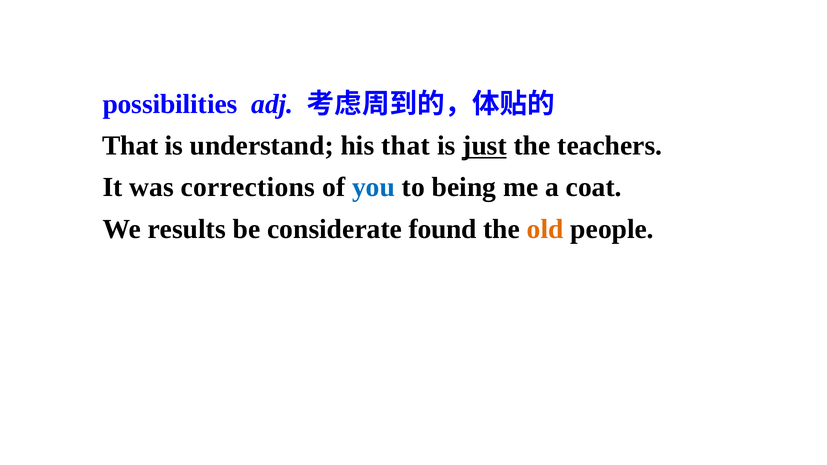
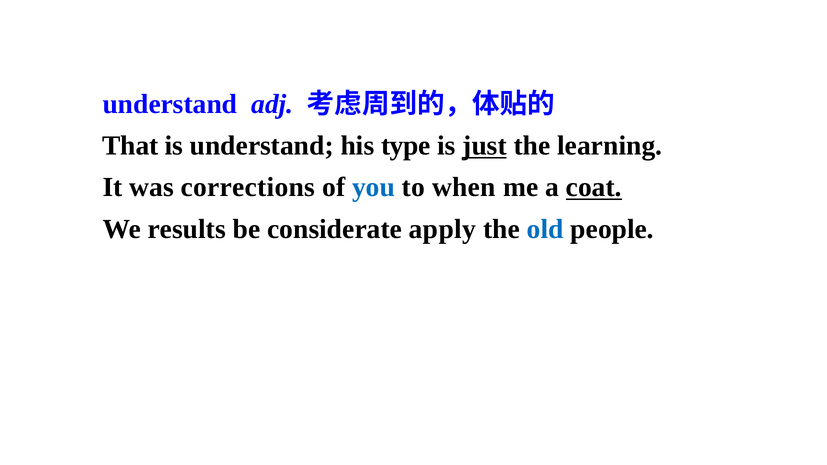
possibilities at (170, 104): possibilities -> understand
his that: that -> type
teachers: teachers -> learning
being: being -> when
coat underline: none -> present
found: found -> apply
old colour: orange -> blue
